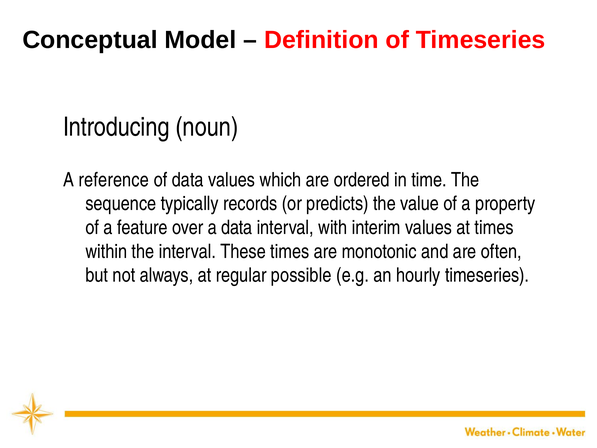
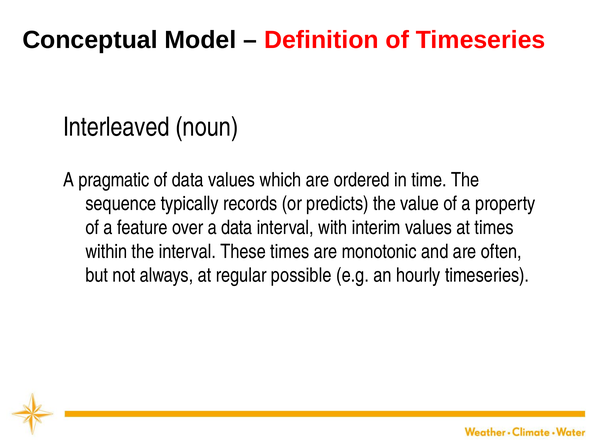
Introducing: Introducing -> Interleaved
reference: reference -> pragmatic
